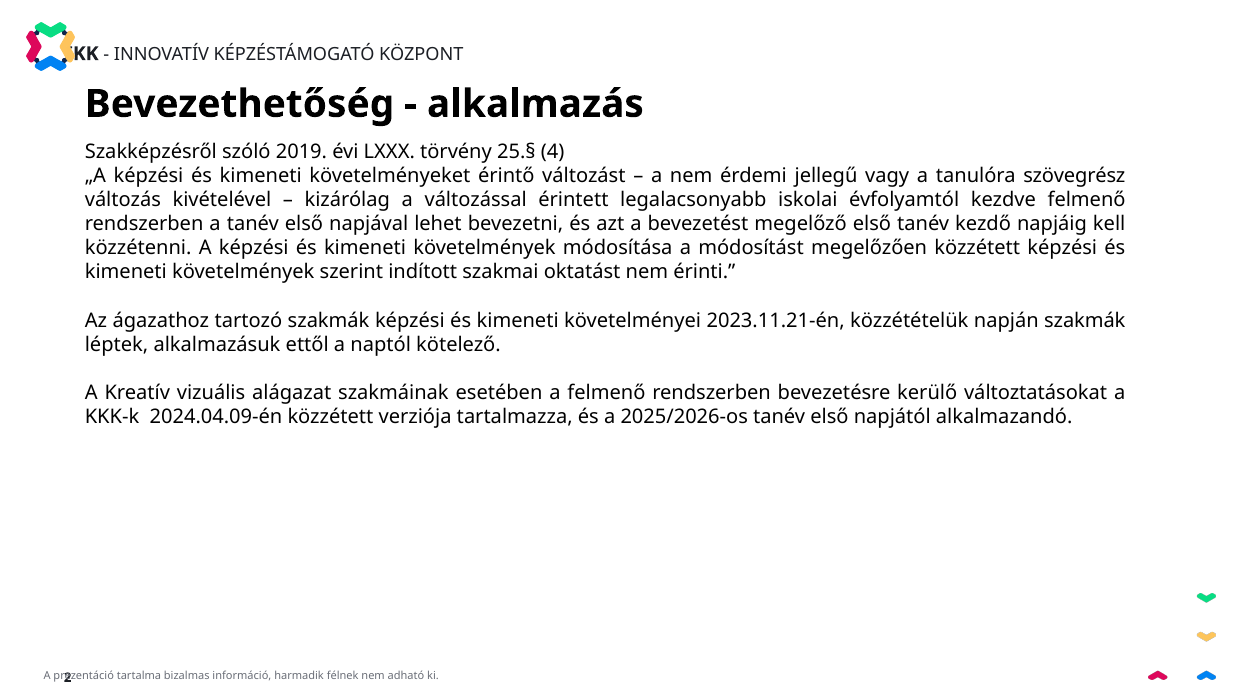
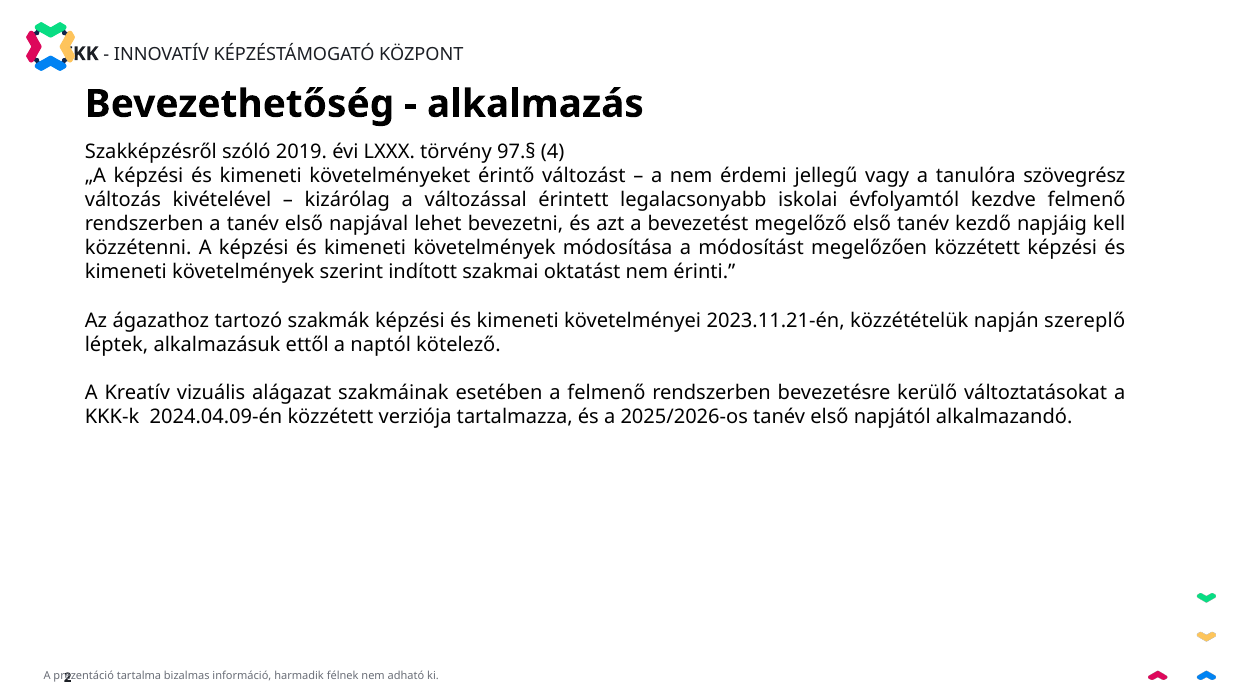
25.§: 25.§ -> 97.§
napján szakmák: szakmák -> szereplő
